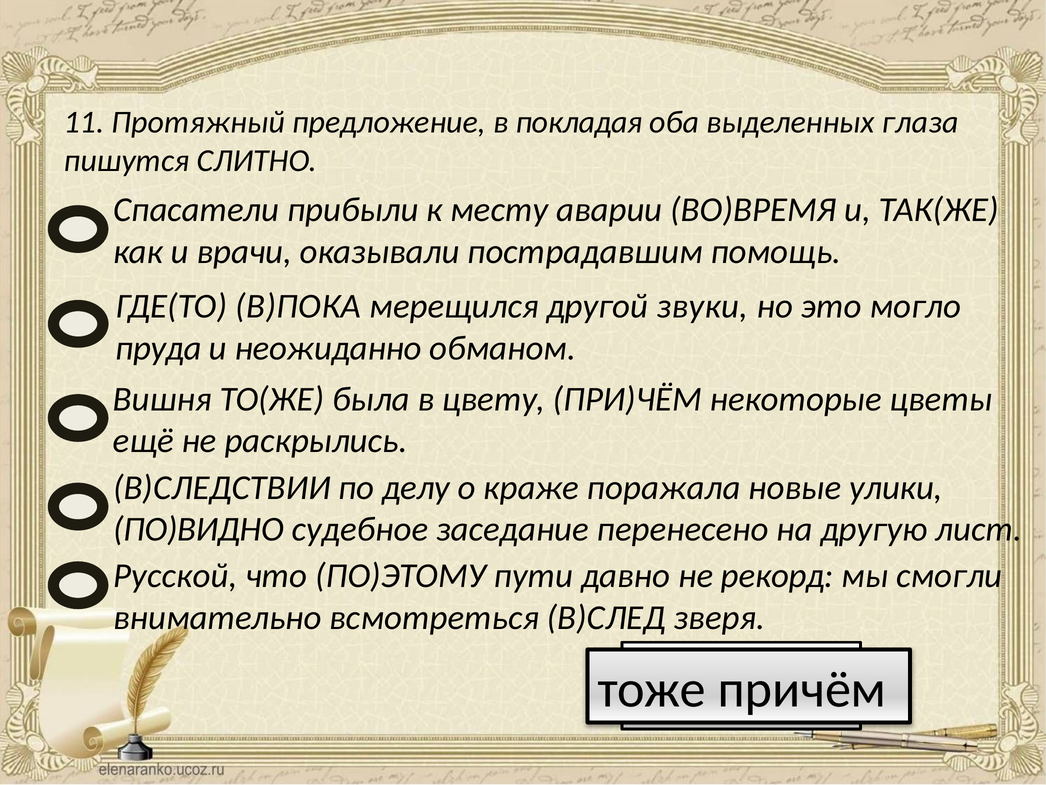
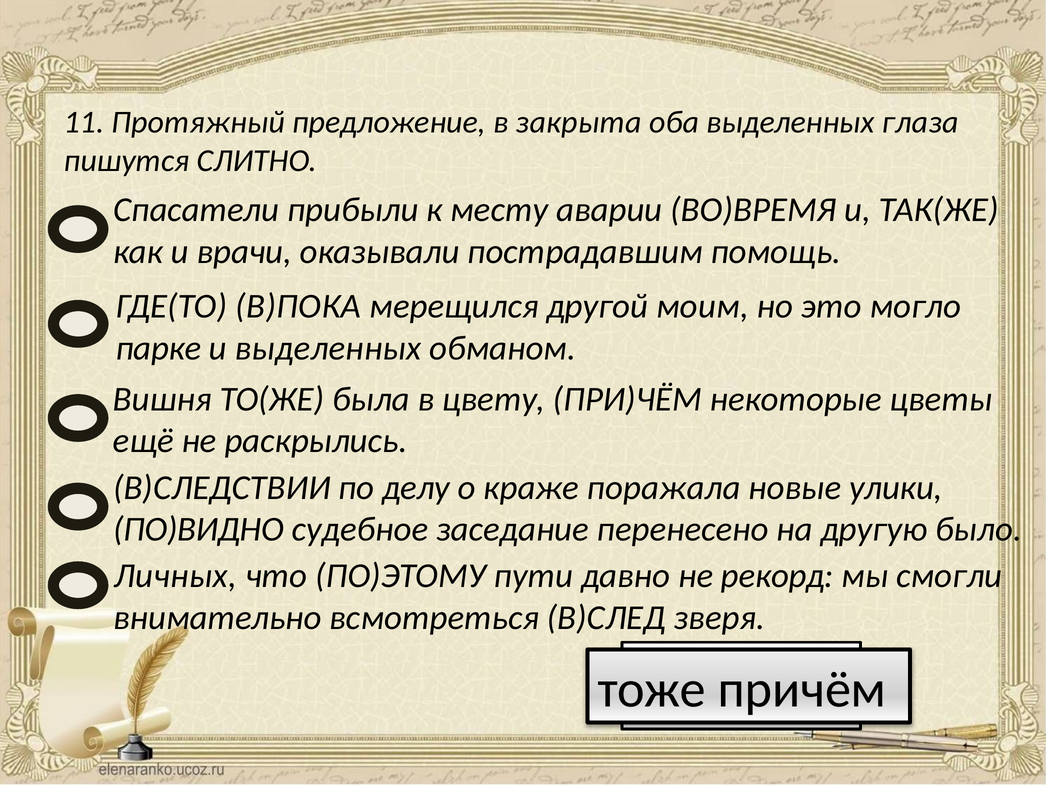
покладая: покладая -> закрыта
звуки: звуки -> моим
пруда: пруда -> парке
и неожиданно: неожиданно -> выделенных
лист: лист -> было
Русской: Русской -> Личных
